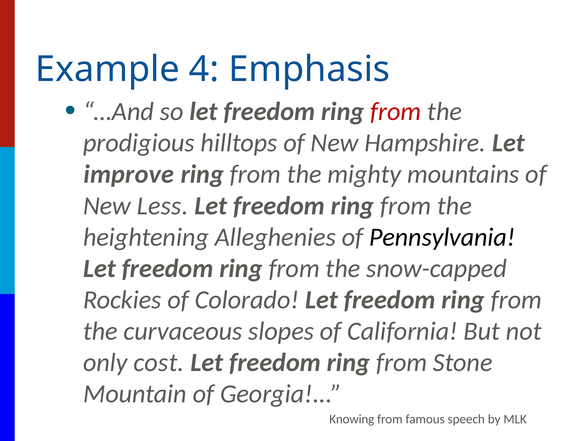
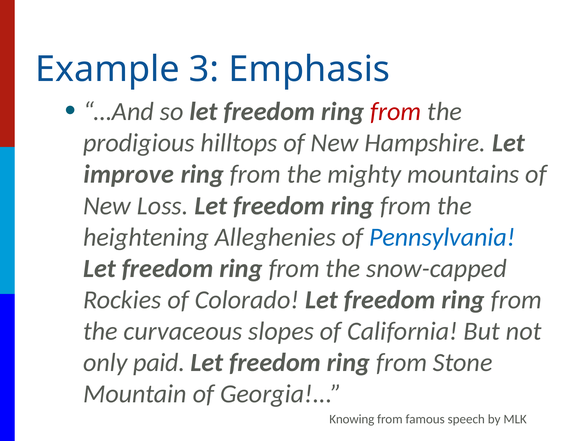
4: 4 -> 3
Less: Less -> Loss
Pennsylvania colour: black -> blue
cost: cost -> paid
